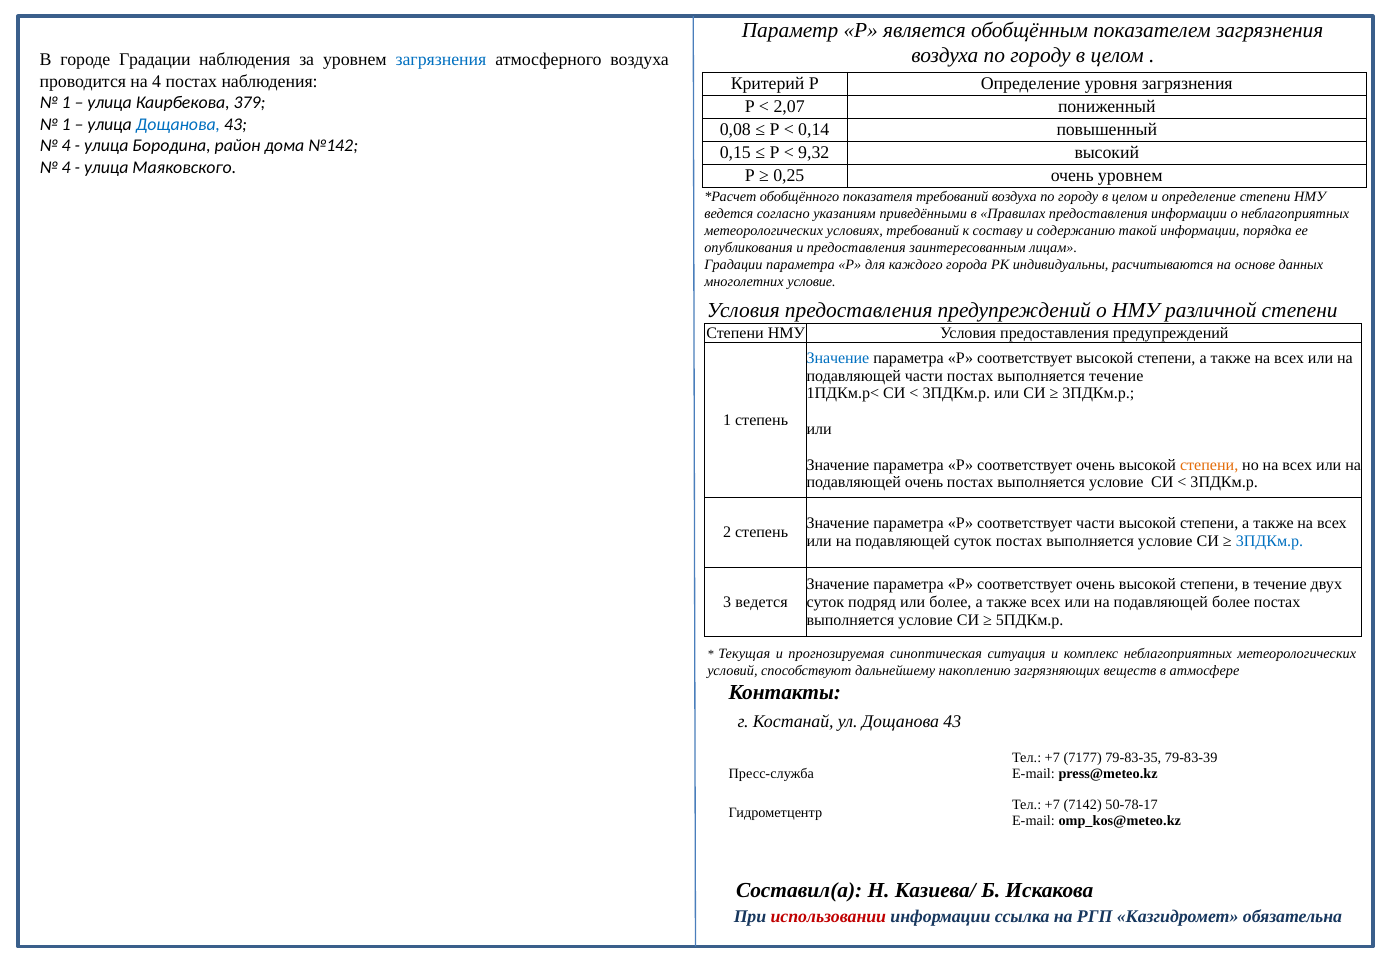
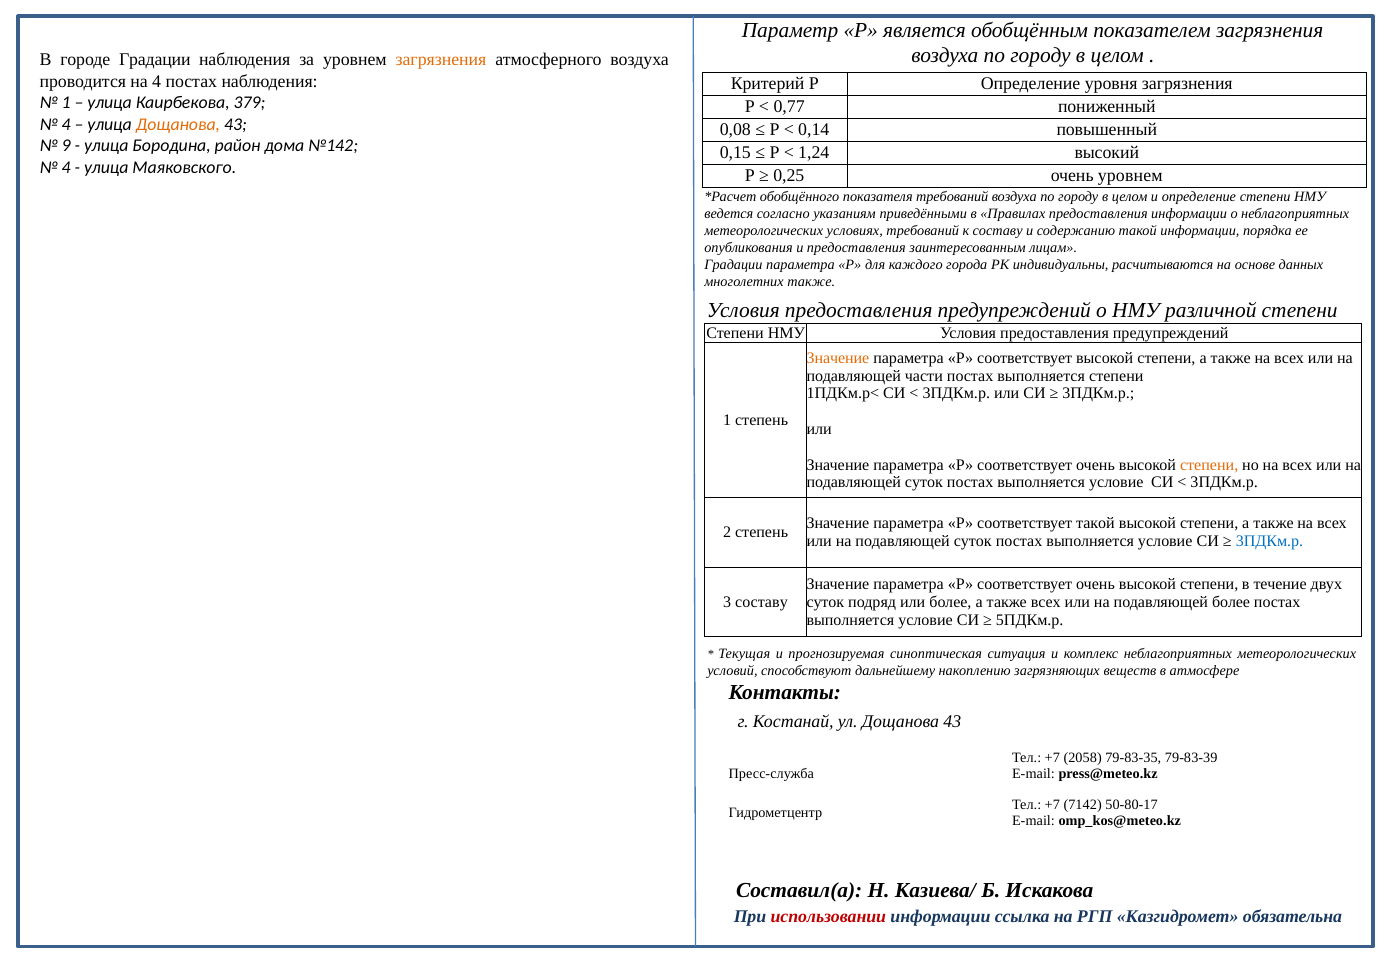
загрязнения at (441, 60) colour: blue -> orange
2,07: 2,07 -> 0,77
1 at (66, 124): 1 -> 4
Дощанова at (178, 124) colour: blue -> orange
4 at (66, 146): 4 -> 9
9,32: 9,32 -> 1,24
многолетних условие: условие -> также
Значение at (838, 358) colour: blue -> orange
выполняется течение: течение -> степени
очень at (924, 483): очень -> суток
соответствует части: части -> такой
3 ведется: ведется -> составу
7177: 7177 -> 2058
50-78-17: 50-78-17 -> 50-80-17
